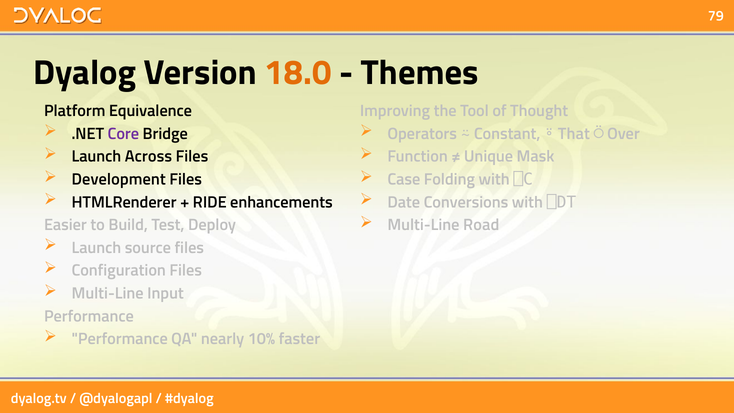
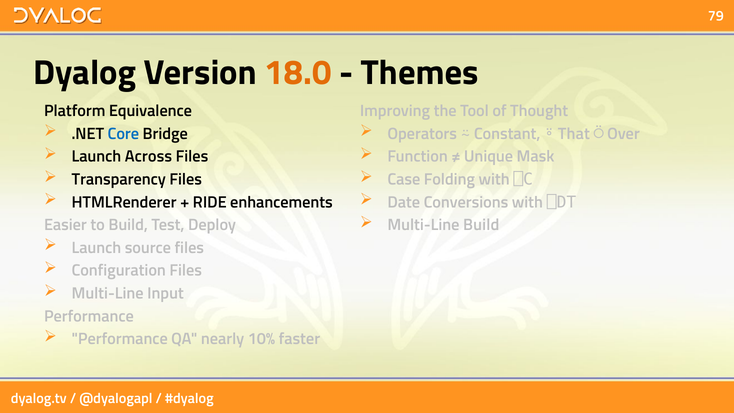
Core colour: purple -> blue
Development: Development -> Transparency
Multi-Line Road: Road -> Build
